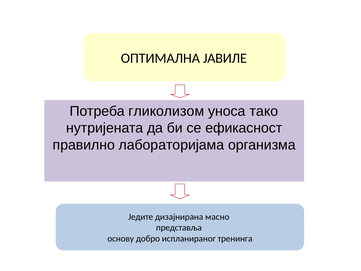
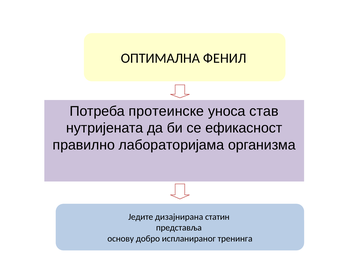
ЈАВИЛЕ: ЈАВИЛЕ -> ФЕНИЛ
гликолизом: гликолизом -> протеинске
тако: тако -> став
масно: масно -> статин
